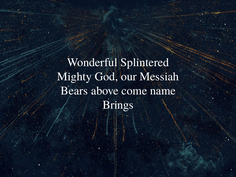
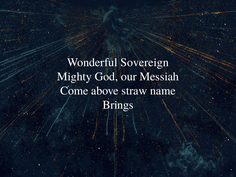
Splintered: Splintered -> Sovereign
Bears: Bears -> Come
come: come -> straw
